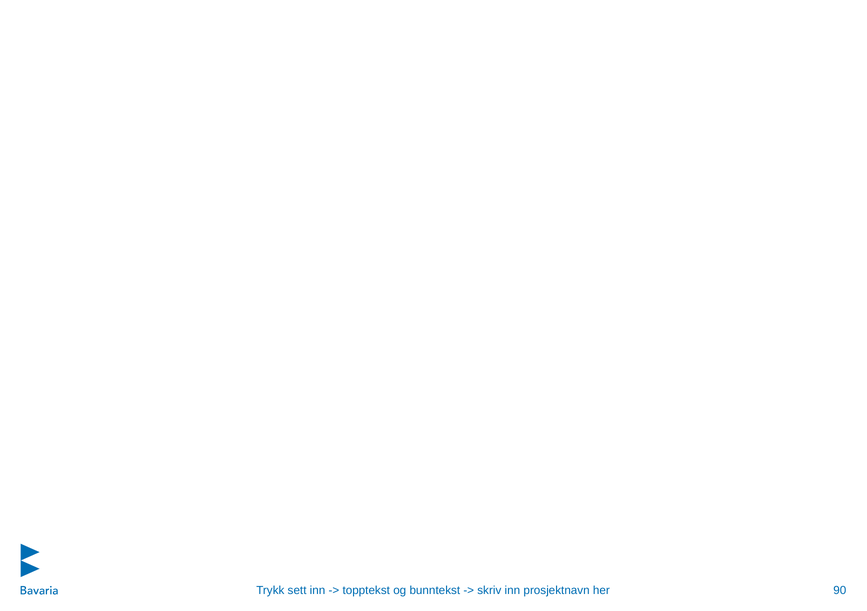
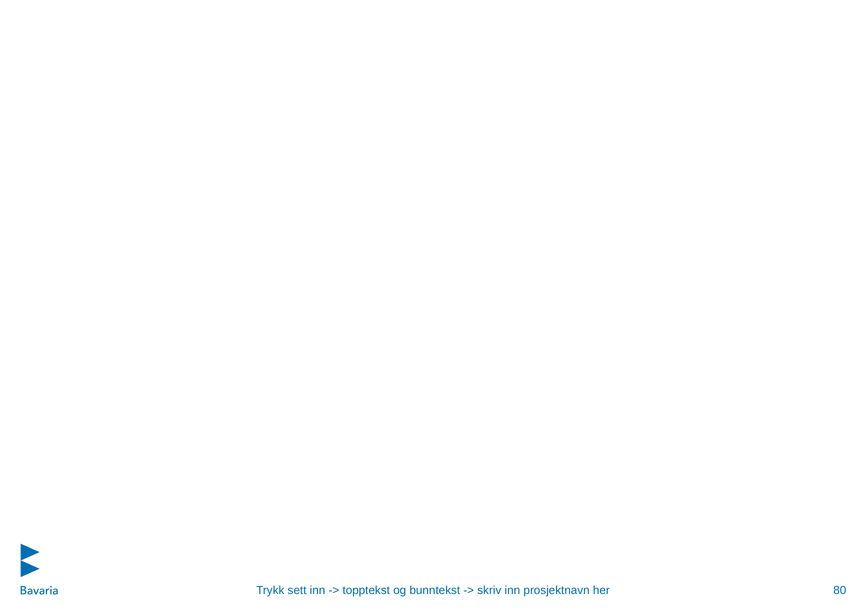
90: 90 -> 80
